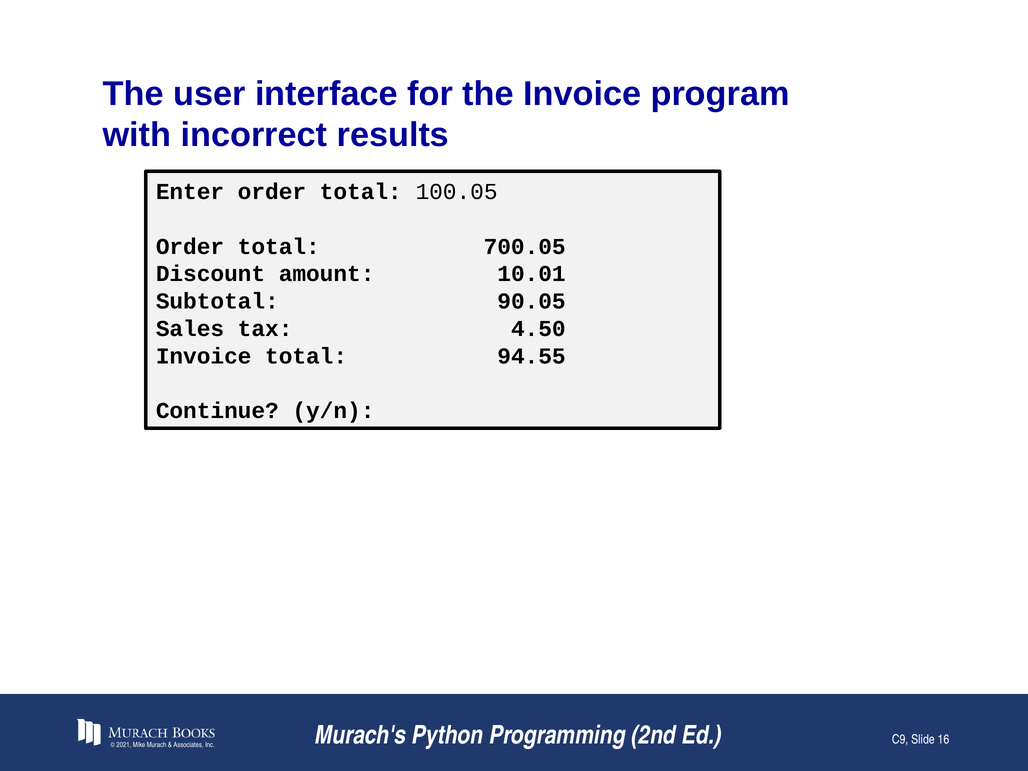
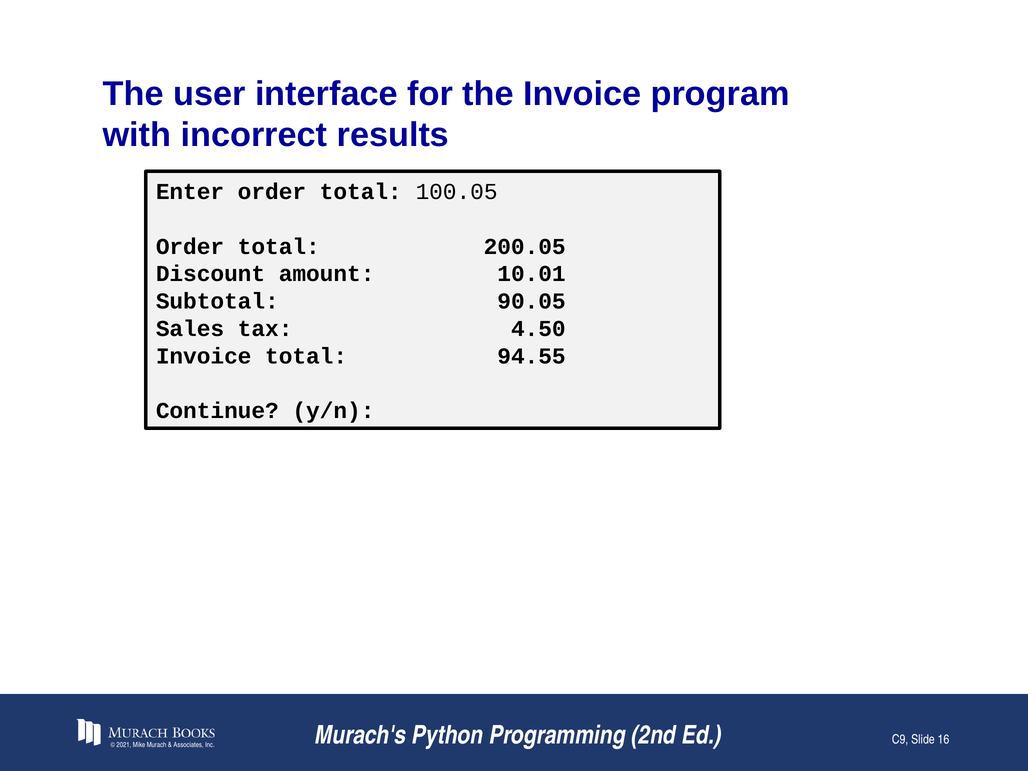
700.05: 700.05 -> 200.05
